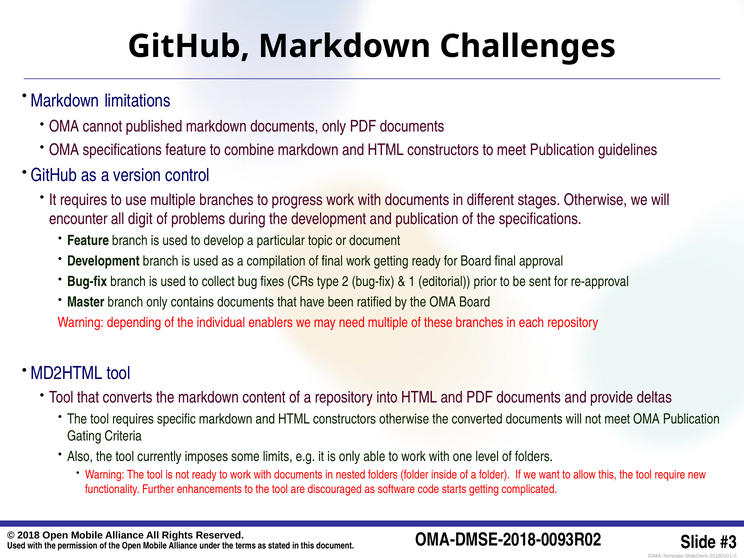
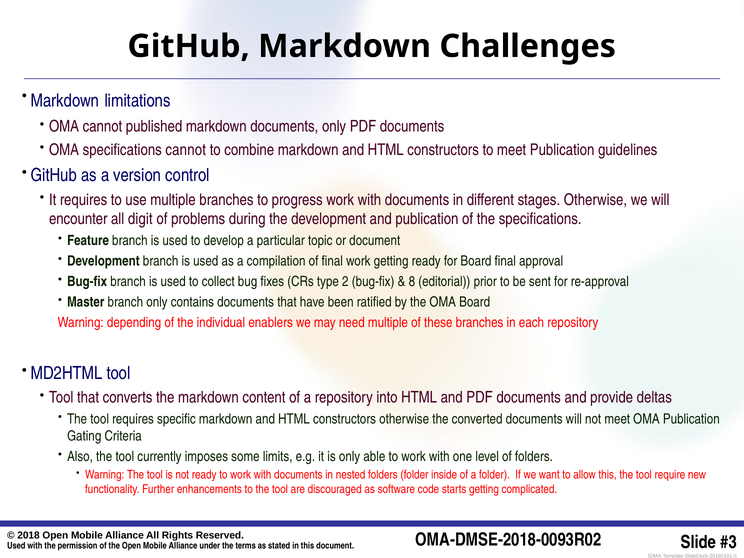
specifications feature: feature -> cannot
1: 1 -> 8
